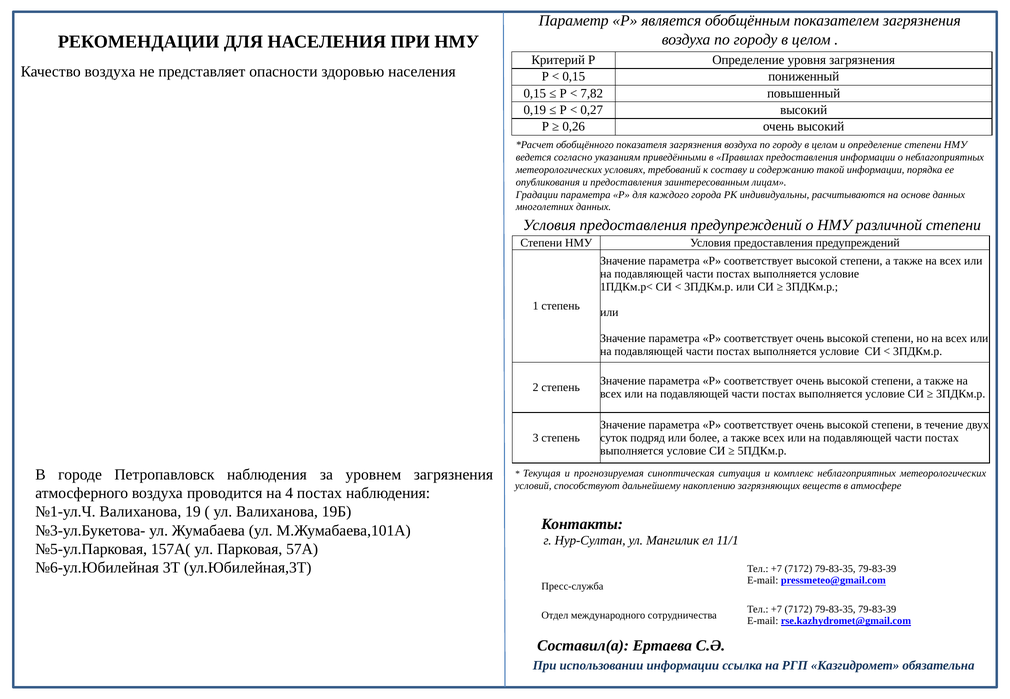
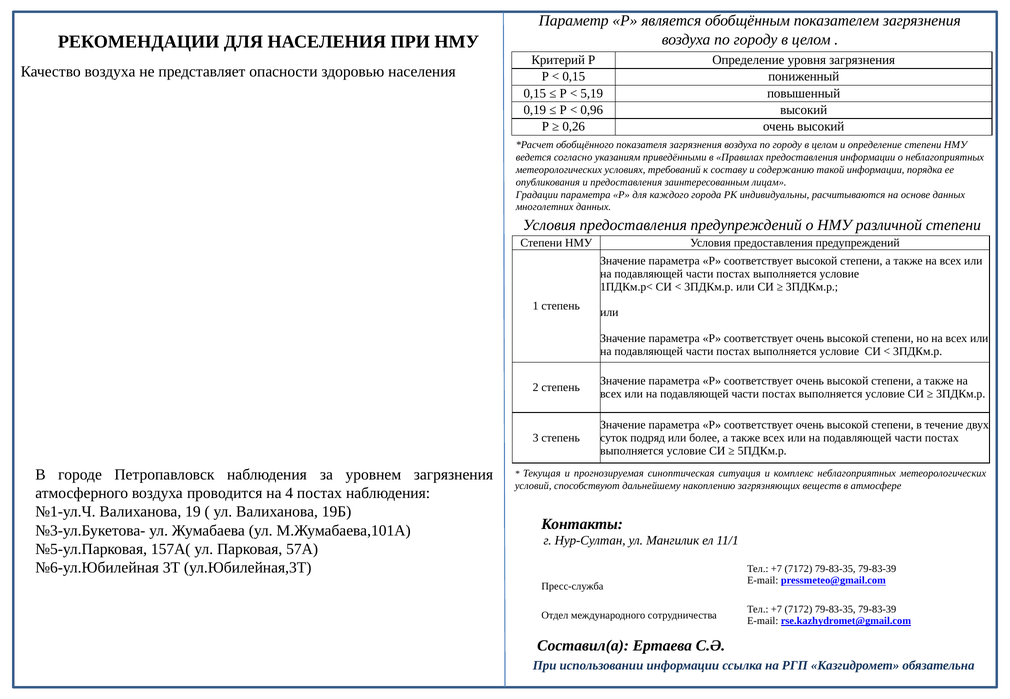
7,82: 7,82 -> 5,19
0,27: 0,27 -> 0,96
